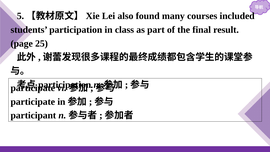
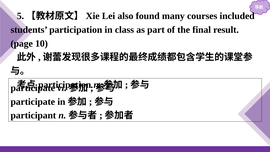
25: 25 -> 10
